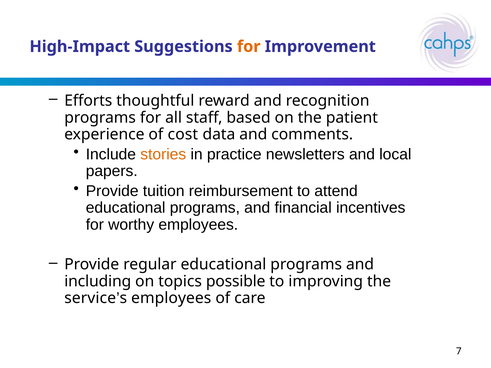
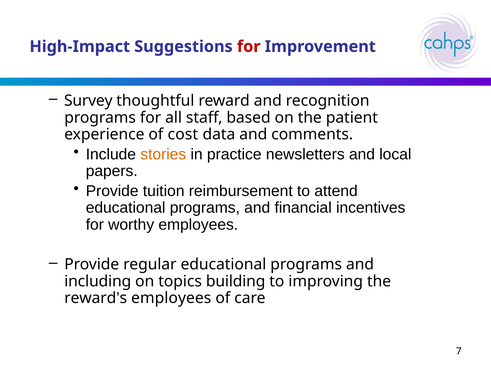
for at (249, 47) colour: orange -> red
Efforts: Efforts -> Survey
possible: possible -> building
service at (90, 298): service -> reward
